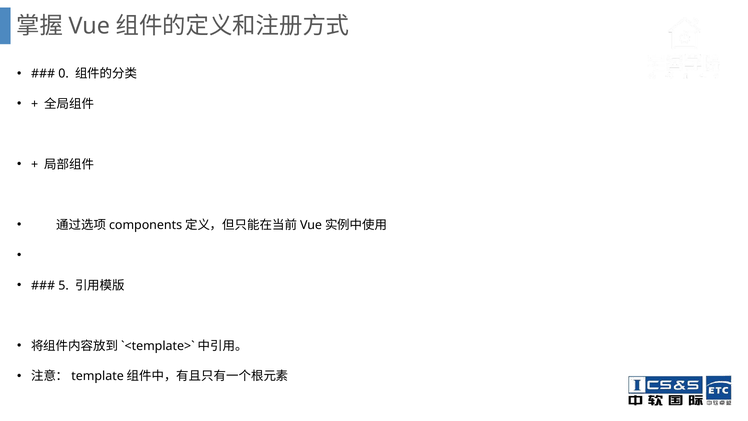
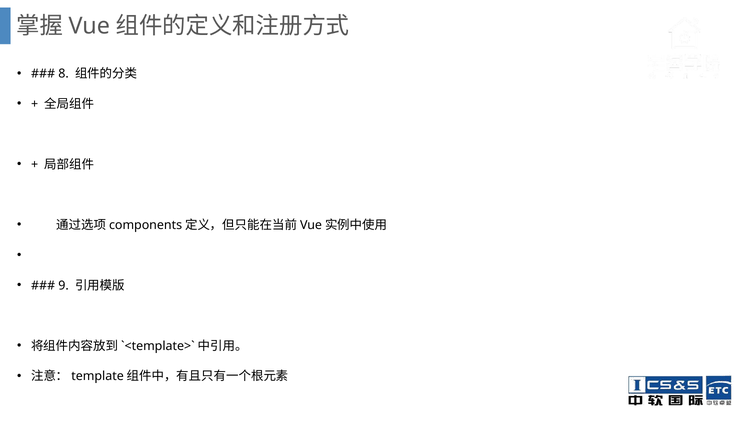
0: 0 -> 8
5: 5 -> 9
